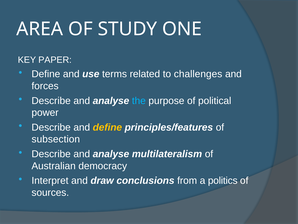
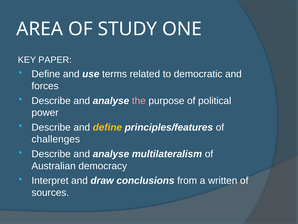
challenges: challenges -> democratic
the colour: light blue -> pink
subsection: subsection -> challenges
politics: politics -> written
